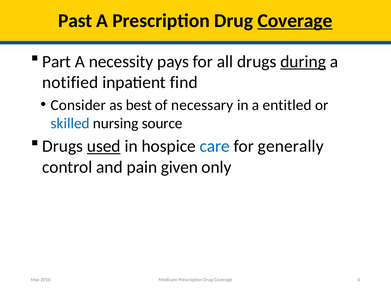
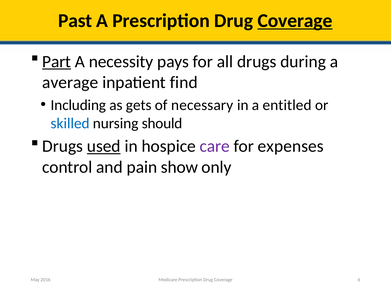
Part underline: none -> present
during underline: present -> none
notified: notified -> average
Consider: Consider -> Including
best: best -> gets
source: source -> should
care colour: blue -> purple
generally: generally -> expenses
given: given -> show
